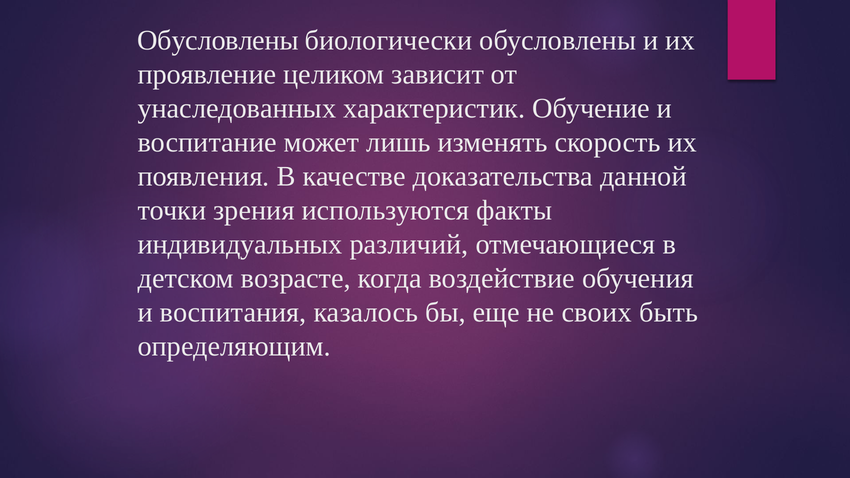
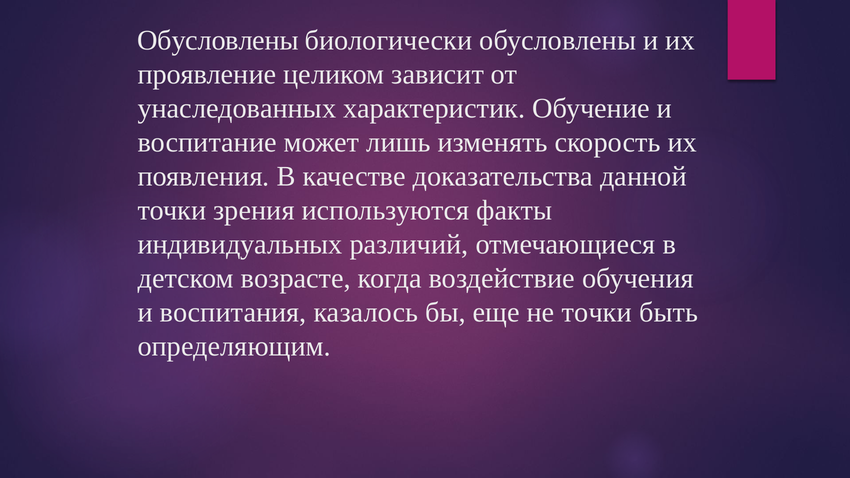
не своих: своих -> точки
